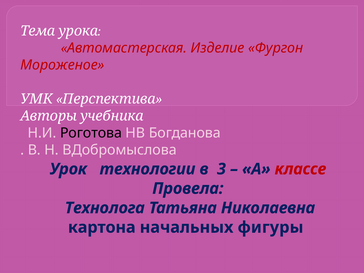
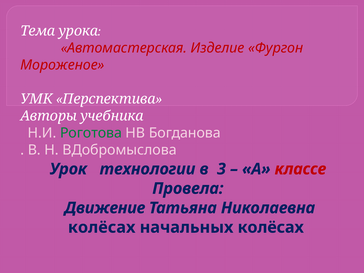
Роготова colour: black -> green
Технолога: Технолога -> Движение
картона at (102, 227): картона -> колёсах
начальных фигуры: фигуры -> колёсах
